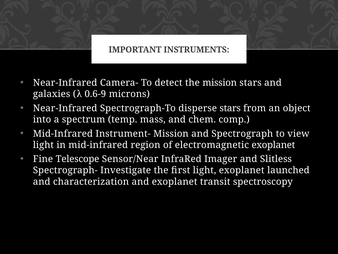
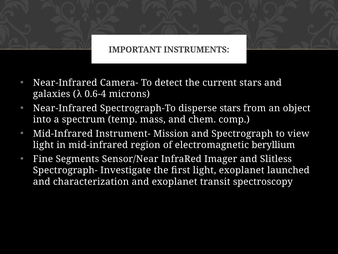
the mission: mission -> current
0.6-9: 0.6-9 -> 0.6-4
electromagnetic exoplanet: exoplanet -> beryllium
Telescope: Telescope -> Segments
